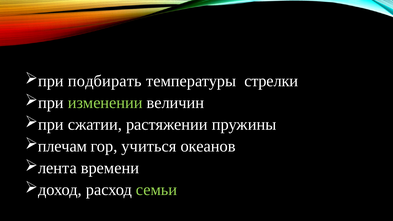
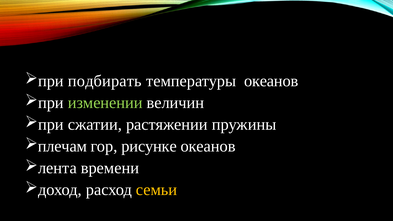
температуры стрелки: стрелки -> океанов
учиться: учиться -> рисунке
семьи colour: light green -> yellow
